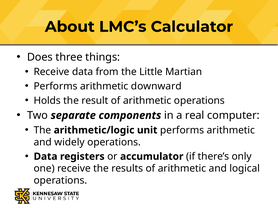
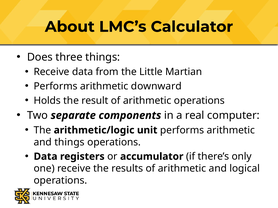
and widely: widely -> things
